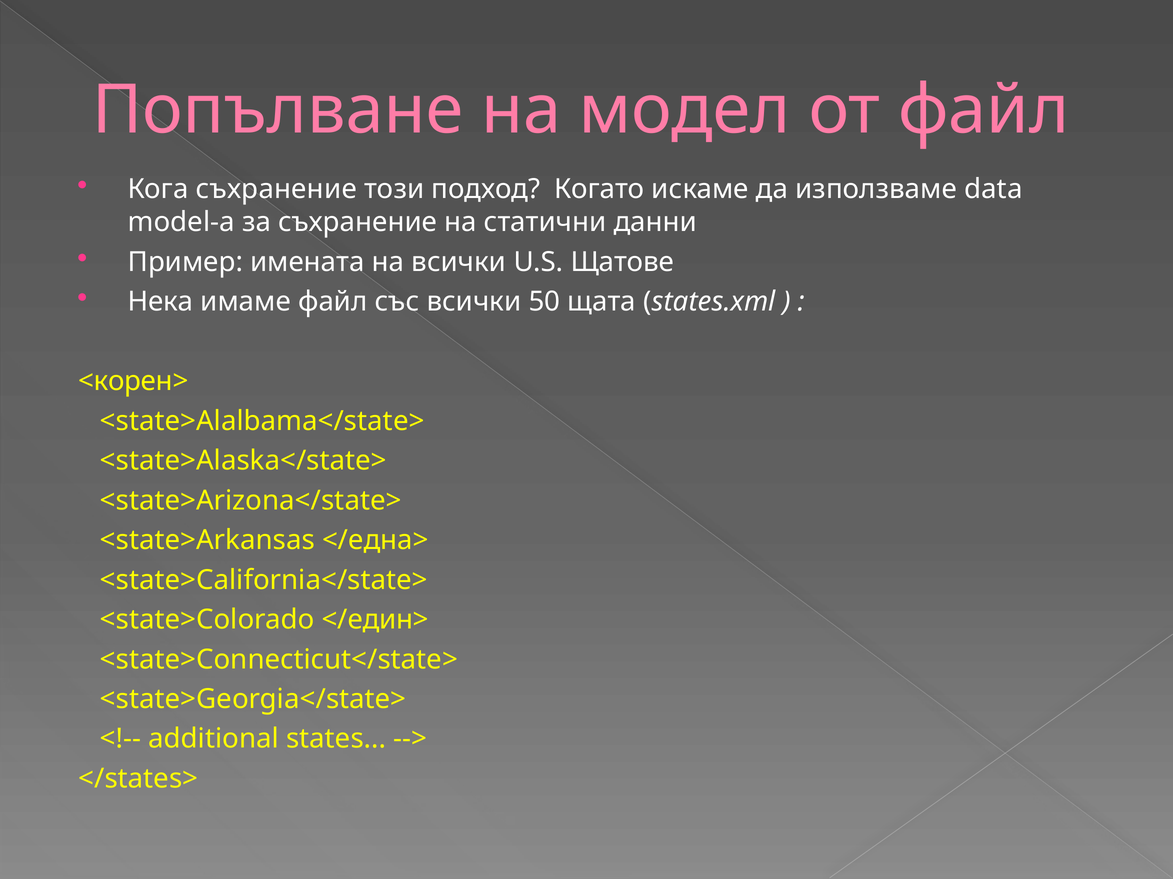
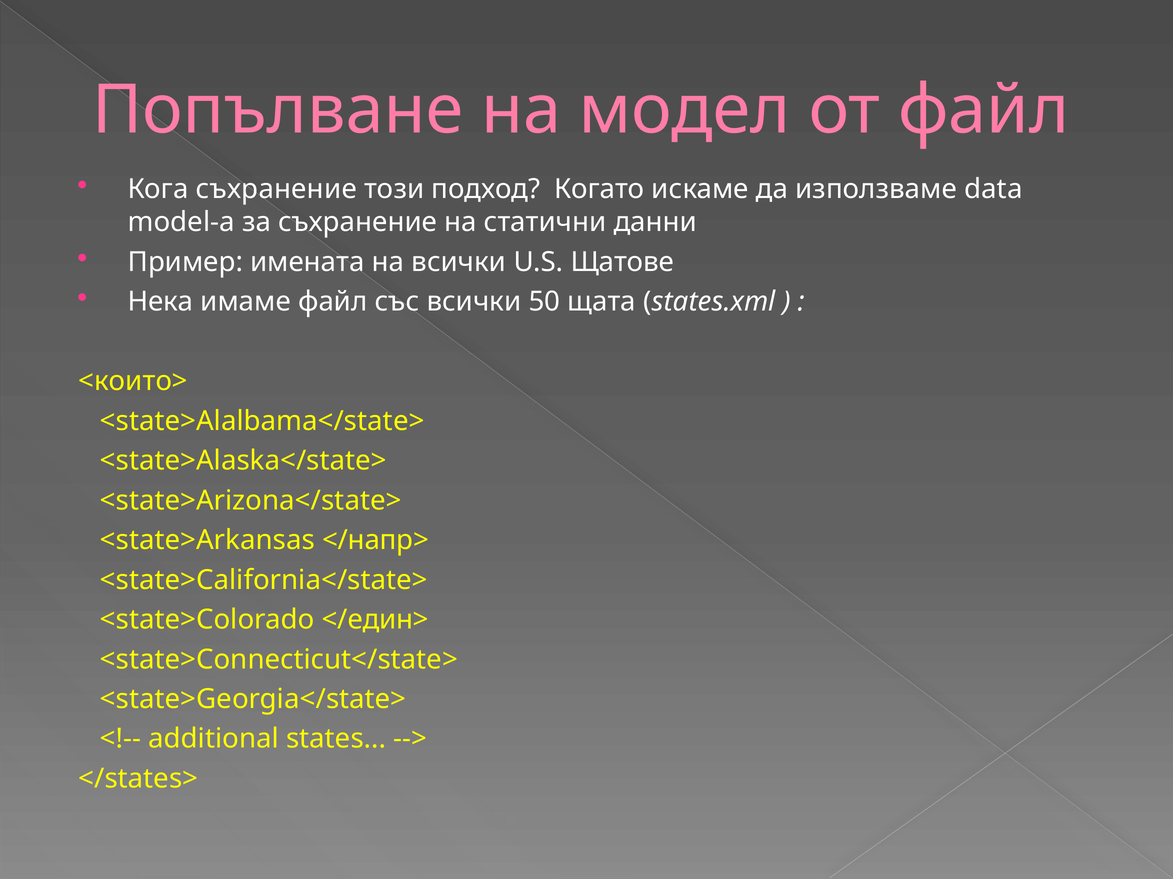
<корен>: <корен> -> <които>
</една>: </една> -> </напр>
